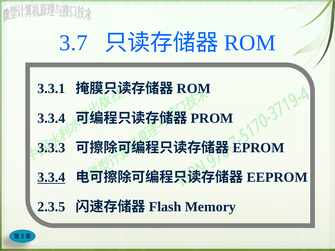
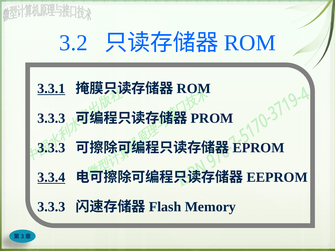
3.7: 3.7 -> 3.2
3.3.1 underline: none -> present
3.3.4 at (51, 118): 3.3.4 -> 3.3.3
2.3.5 at (51, 207): 2.3.5 -> 3.3.3
